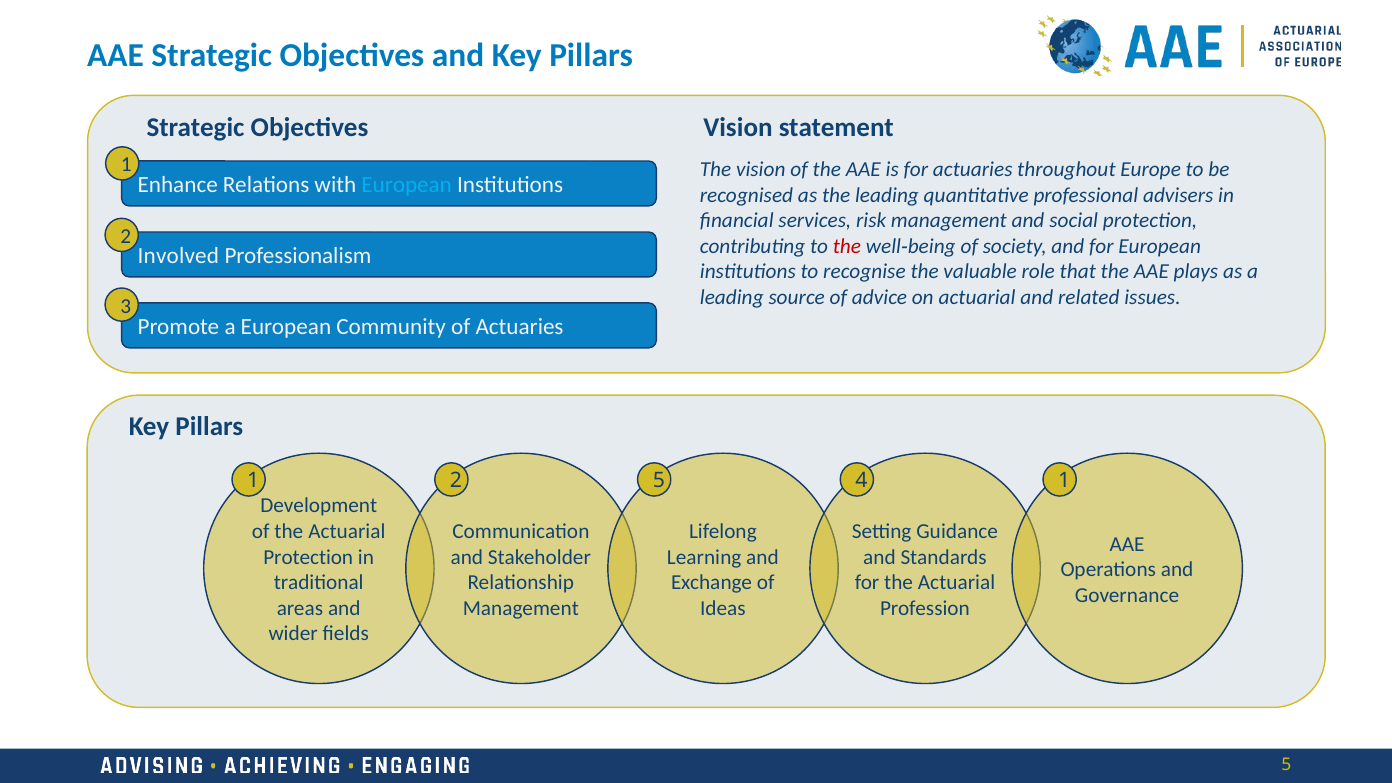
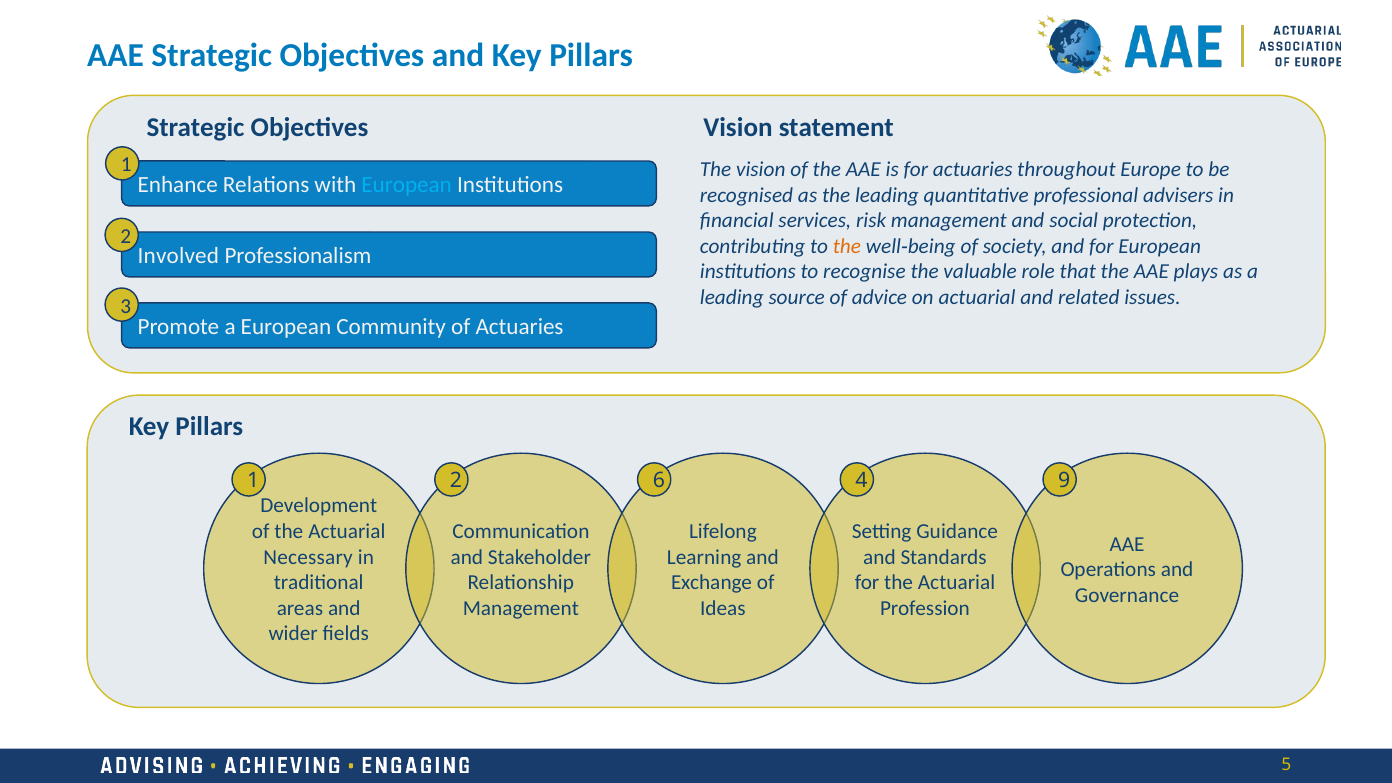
the at (847, 246) colour: red -> orange
2 5: 5 -> 6
4 1: 1 -> 9
Protection at (308, 557): Protection -> Necessary
